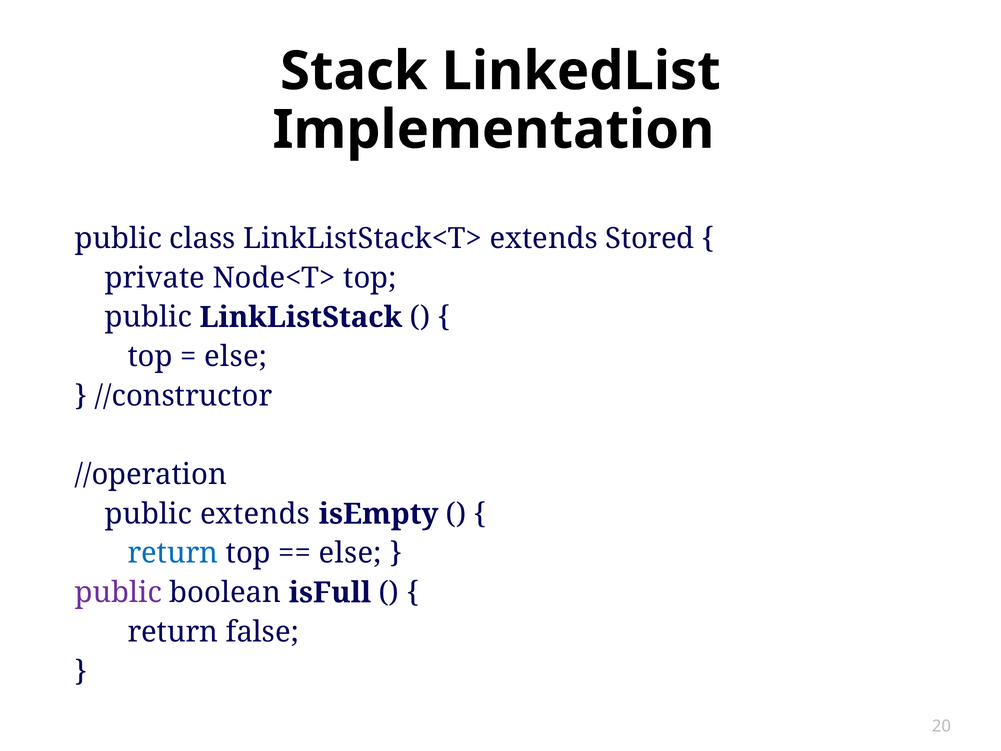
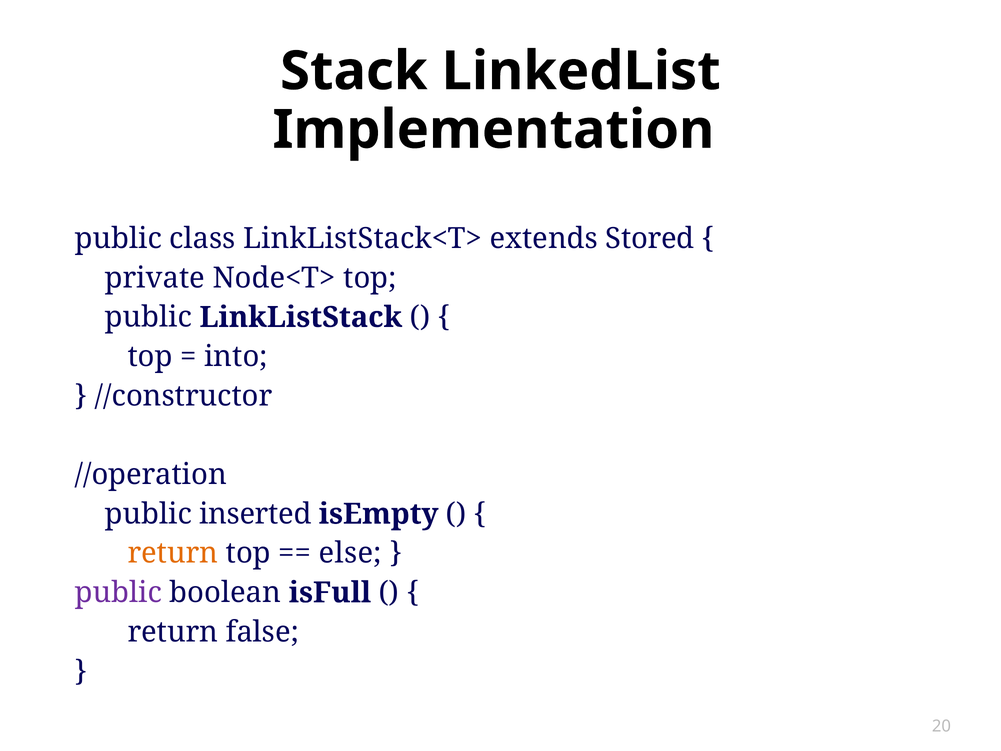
else at (236, 357): else -> into
public extends: extends -> inserted
return at (173, 553) colour: blue -> orange
